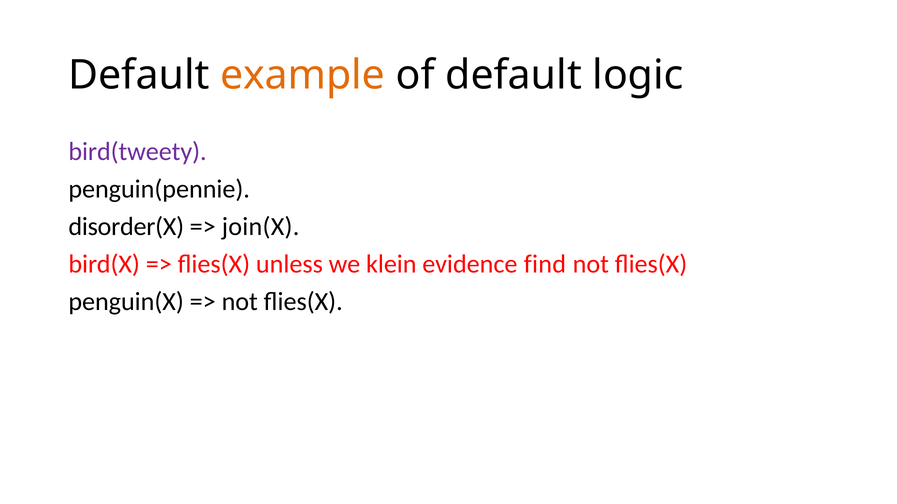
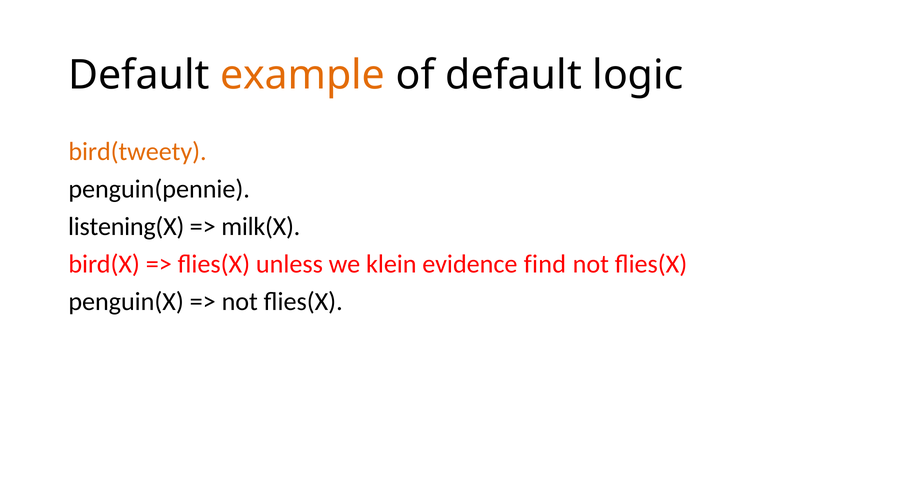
bird(tweety colour: purple -> orange
disorder(X: disorder(X -> listening(X
join(X: join(X -> milk(X
